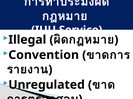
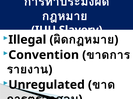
Service: Service -> Slavery
